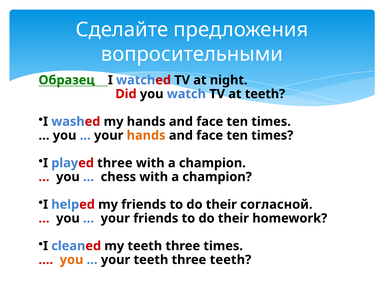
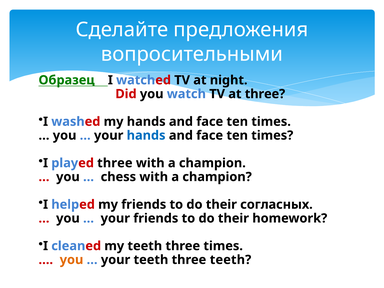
at teeth: teeth -> three
hands at (146, 135) colour: orange -> blue
согласной: согласной -> согласных
